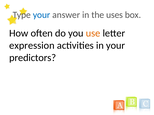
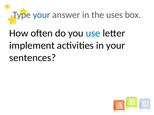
use colour: orange -> blue
expression: expression -> implement
predictors: predictors -> sentences
